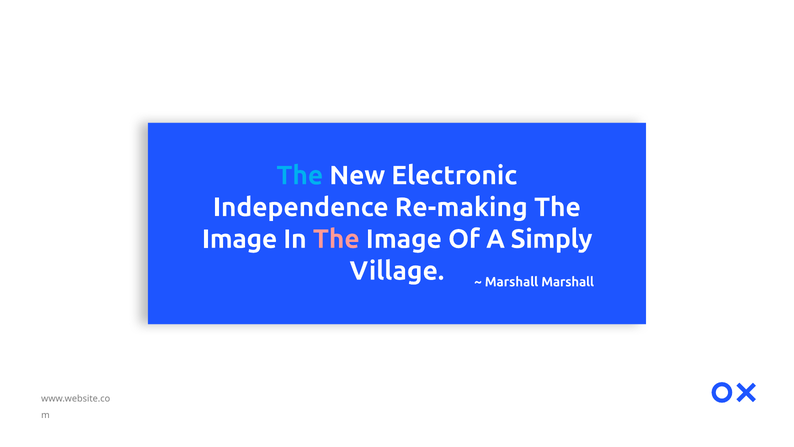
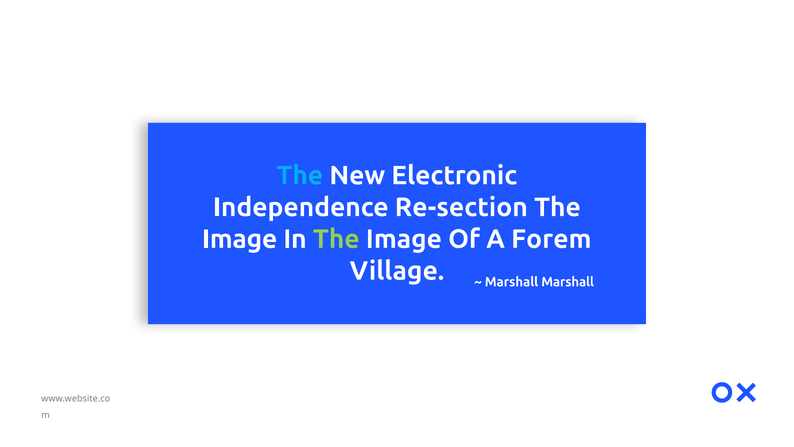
Re-making: Re-making -> Re-section
The at (336, 239) colour: pink -> light green
Simply: Simply -> Forem
